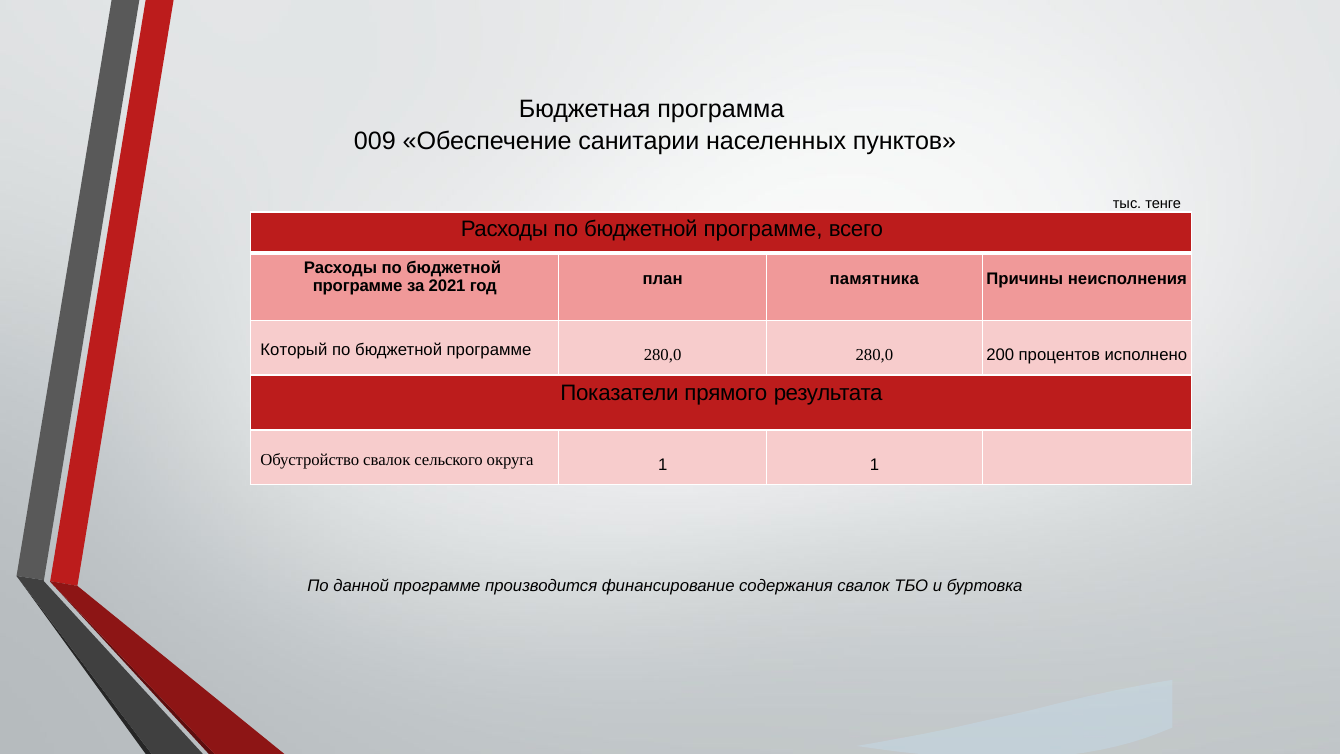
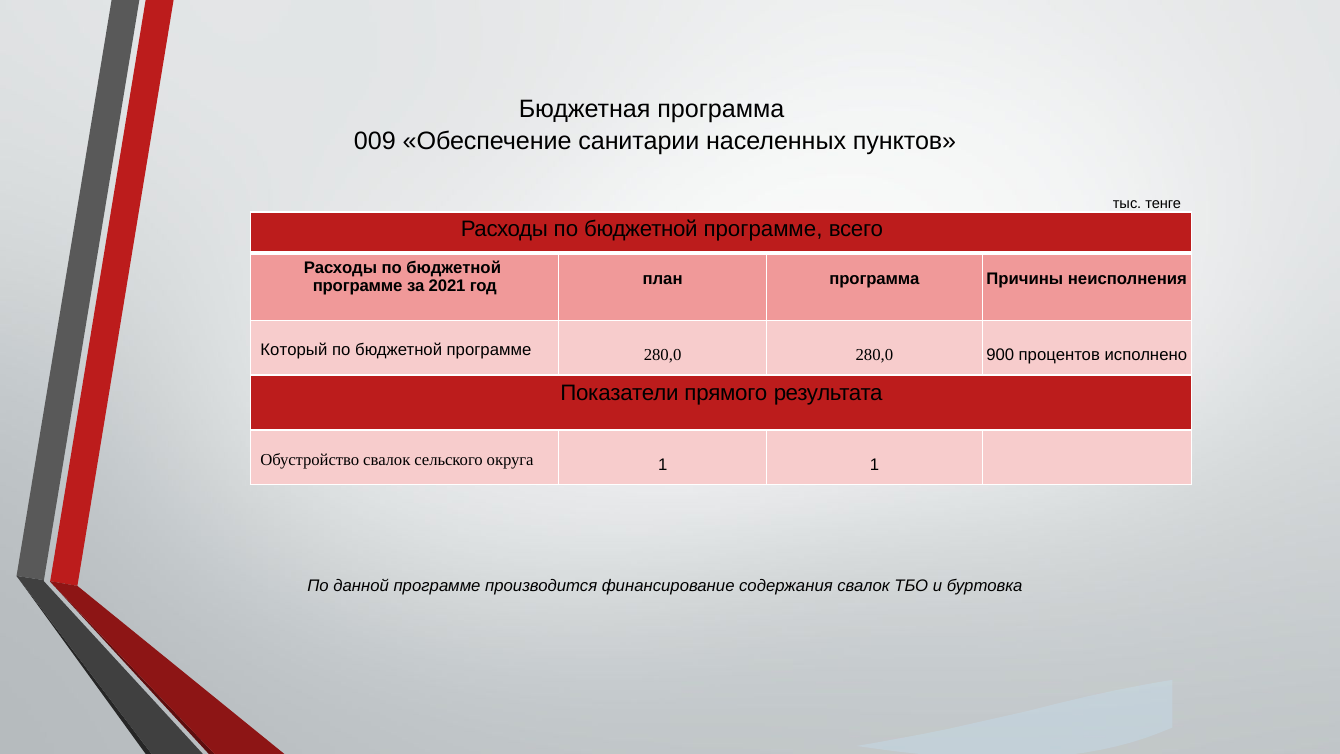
план памятника: памятника -> программа
200: 200 -> 900
